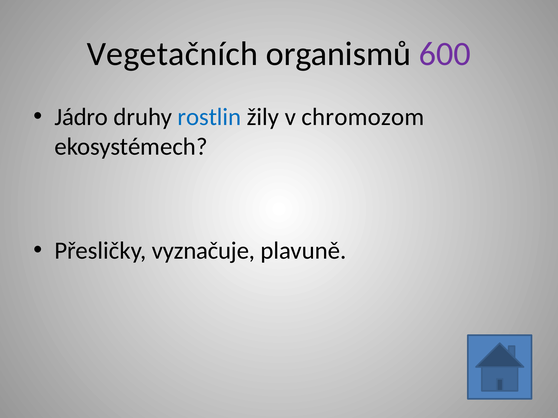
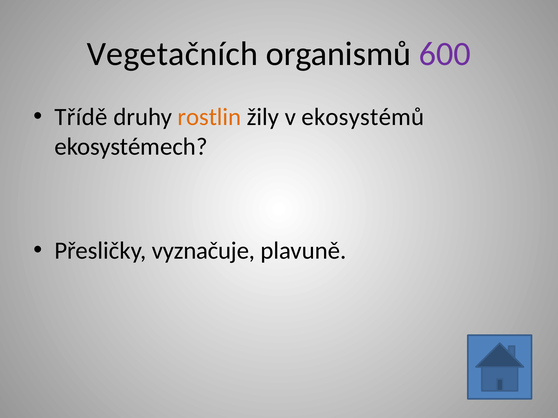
Jádro: Jádro -> Třídě
rostlin colour: blue -> orange
chromozom: chromozom -> ekosystémů
